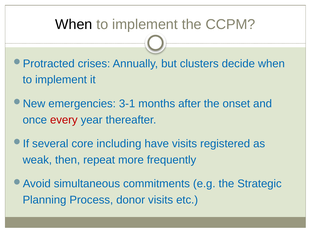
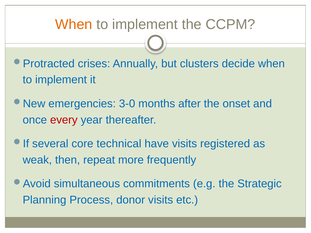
When at (74, 24) colour: black -> orange
3-1: 3-1 -> 3-0
including: including -> technical
